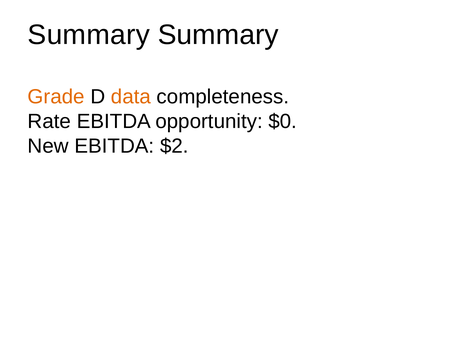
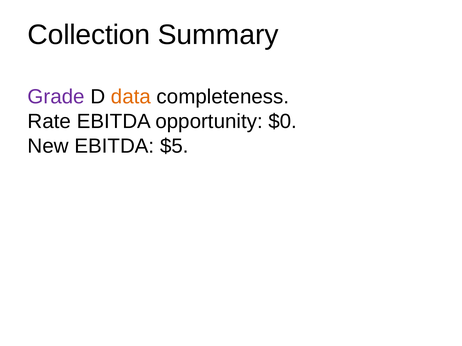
Summary at (89, 35): Summary -> Collection
Grade colour: orange -> purple
$2: $2 -> $5
